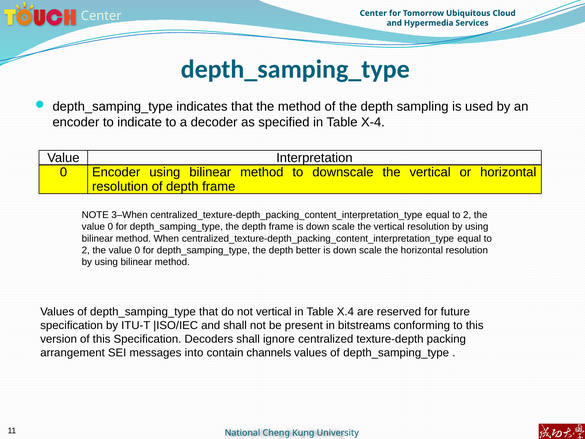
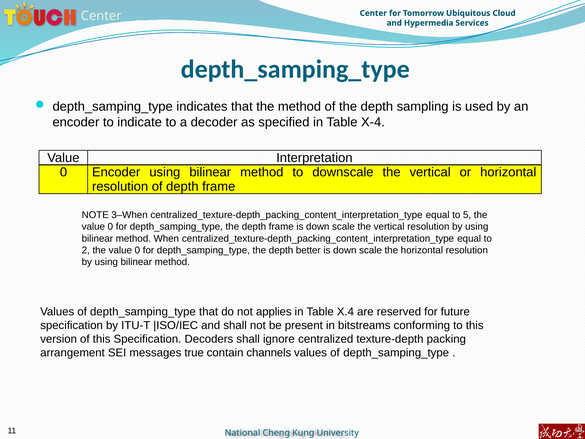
2 at (467, 215): 2 -> 5
not vertical: vertical -> applies
into: into -> true
